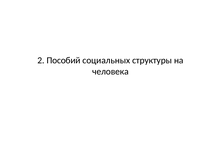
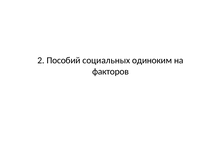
структуры: структуры -> одиноким
человека: человека -> факторов
